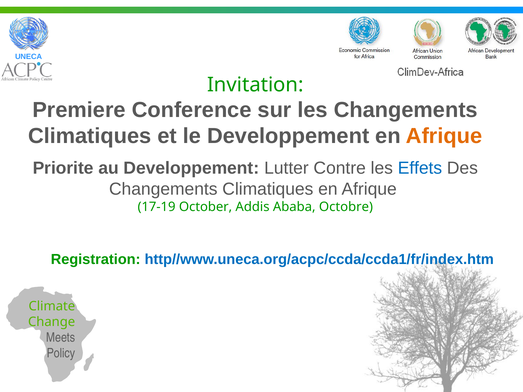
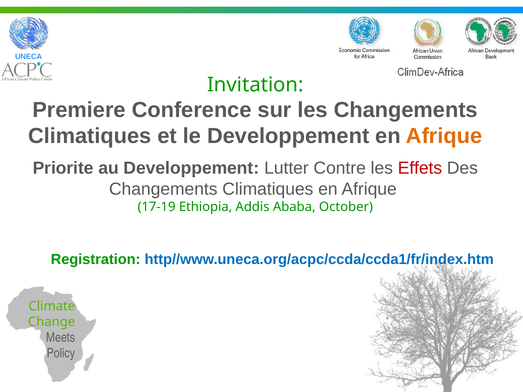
Effets colour: blue -> red
October: October -> Ethiopia
Octobre: Octobre -> October
